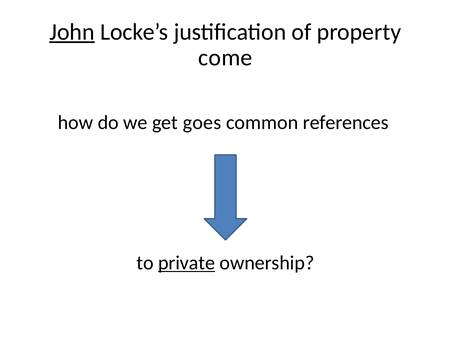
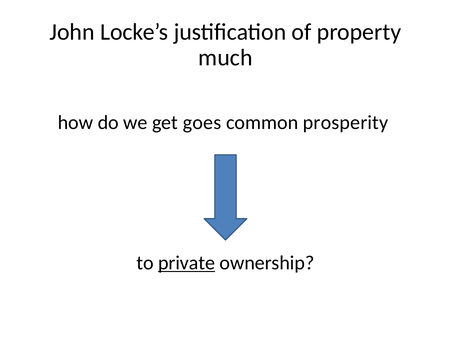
John underline: present -> none
come: come -> much
references: references -> prosperity
